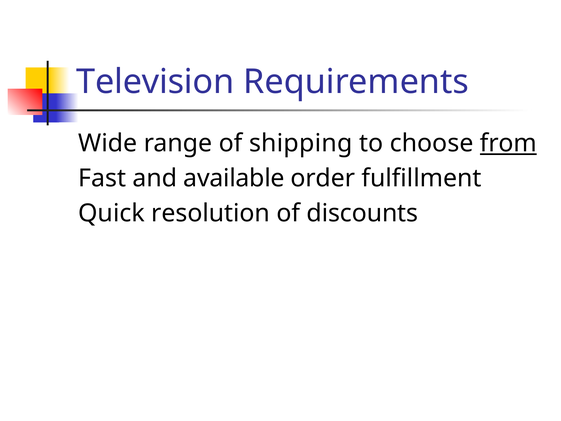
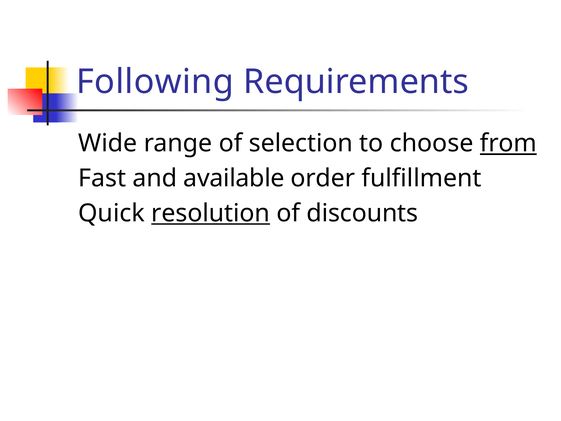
Television: Television -> Following
shipping: shipping -> selection
resolution underline: none -> present
